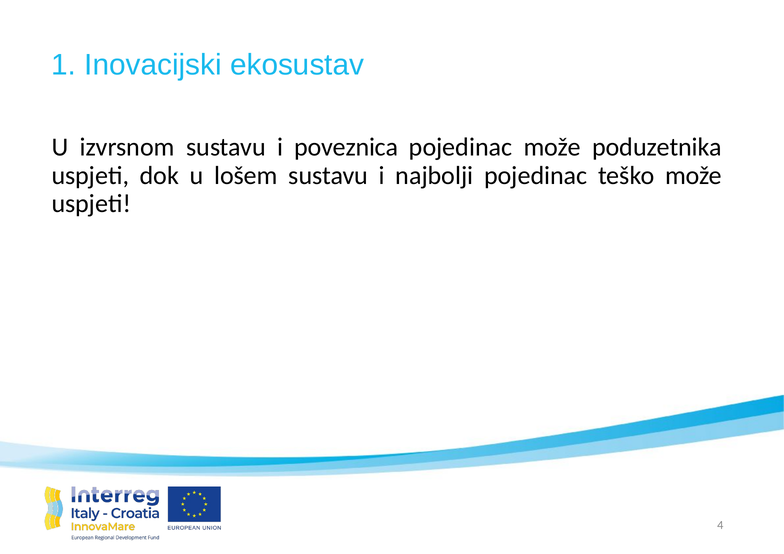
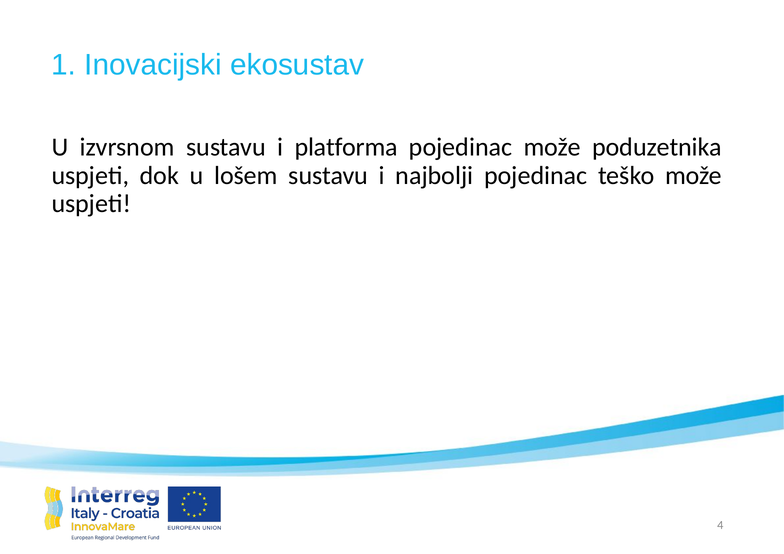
poveznica: poveznica -> platforma
